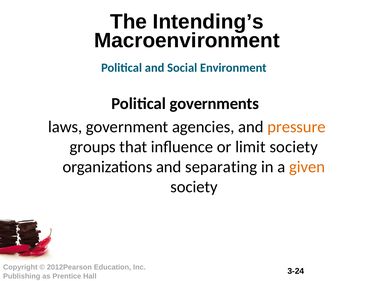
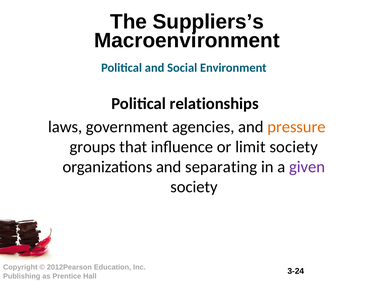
Intending’s: Intending’s -> Suppliers’s
governments: governments -> relationships
given colour: orange -> purple
